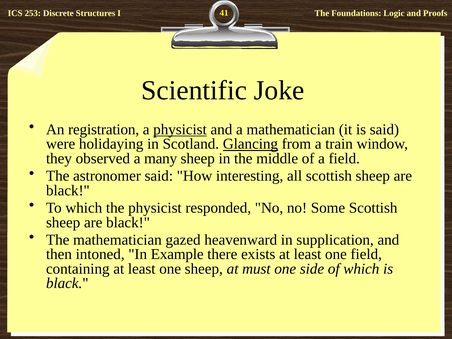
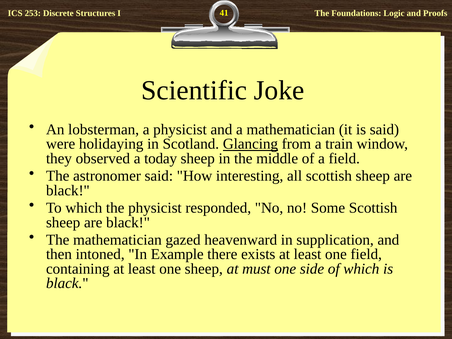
registration: registration -> lobsterman
physicist at (180, 130) underline: present -> none
many: many -> today
